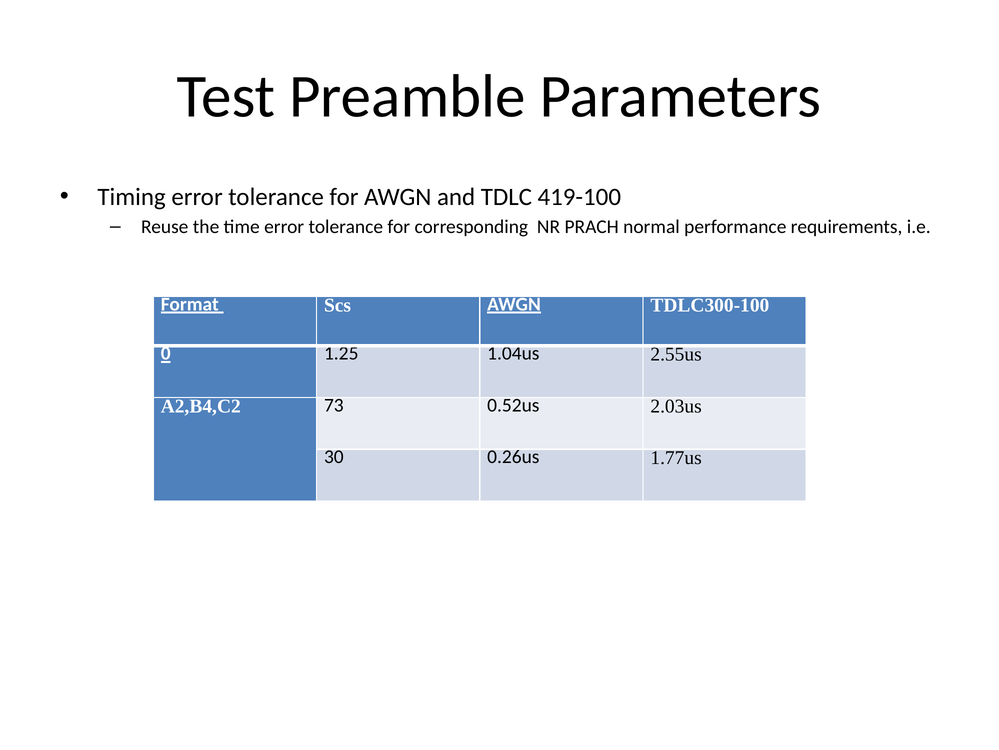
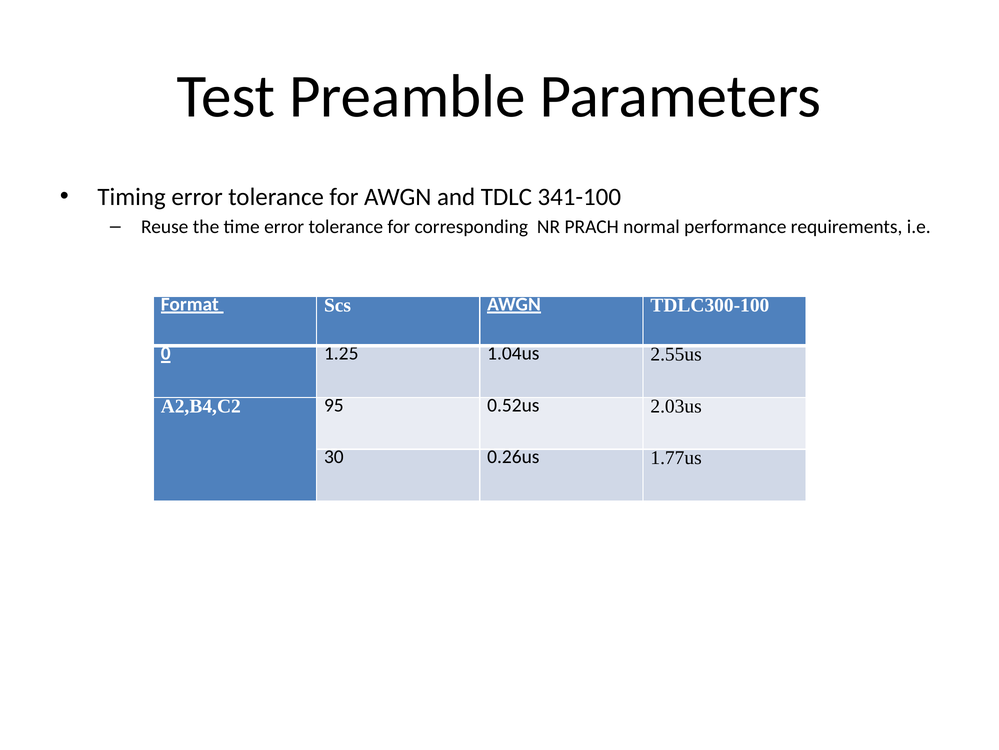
419-100: 419-100 -> 341-100
73: 73 -> 95
